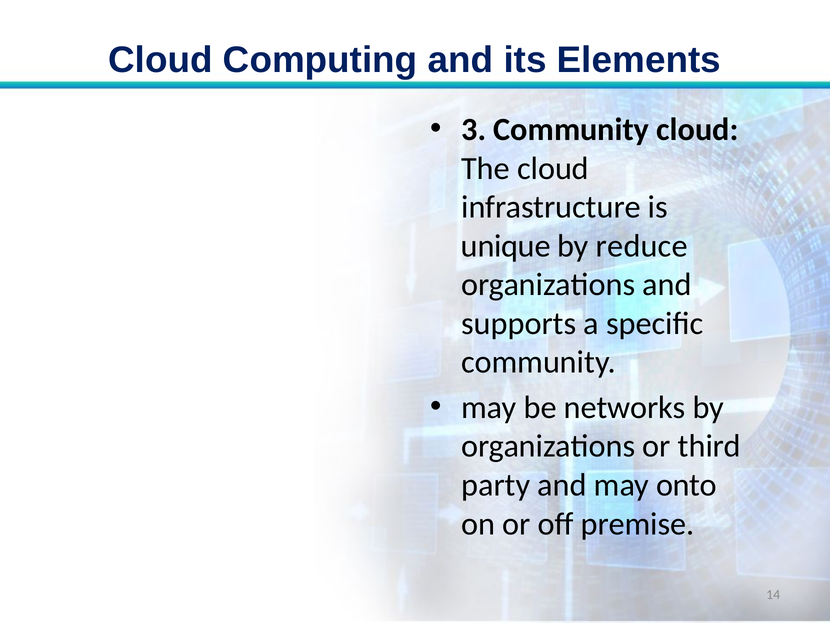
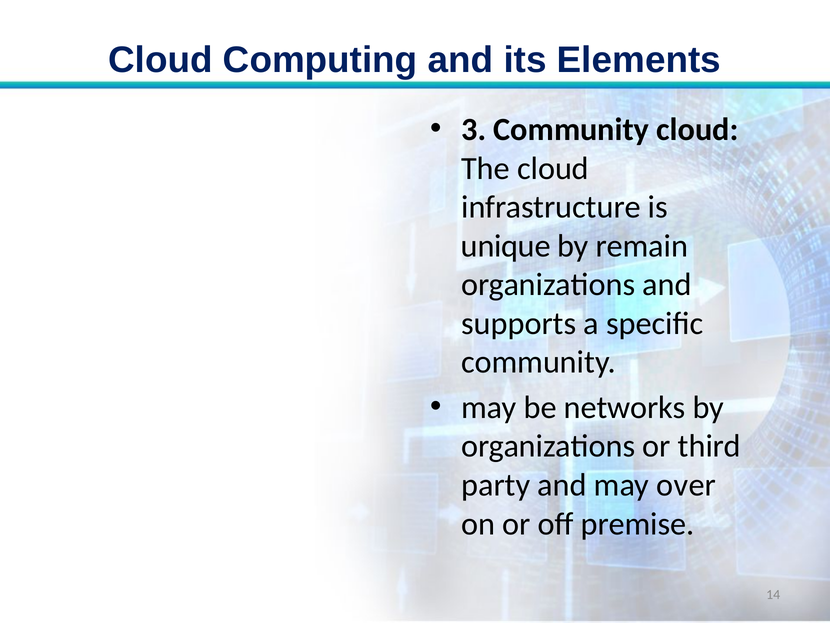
reduce: reduce -> remain
onto: onto -> over
